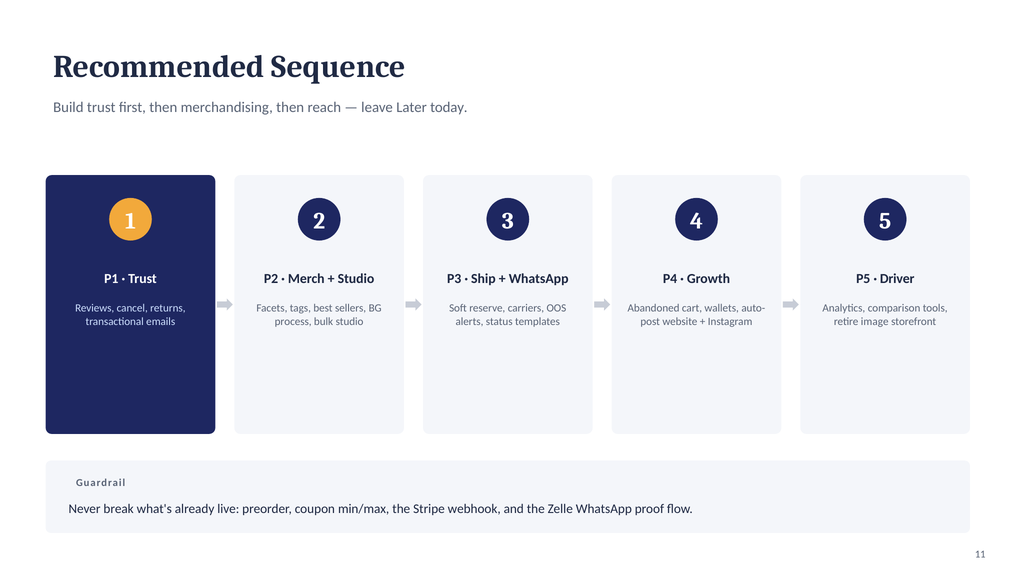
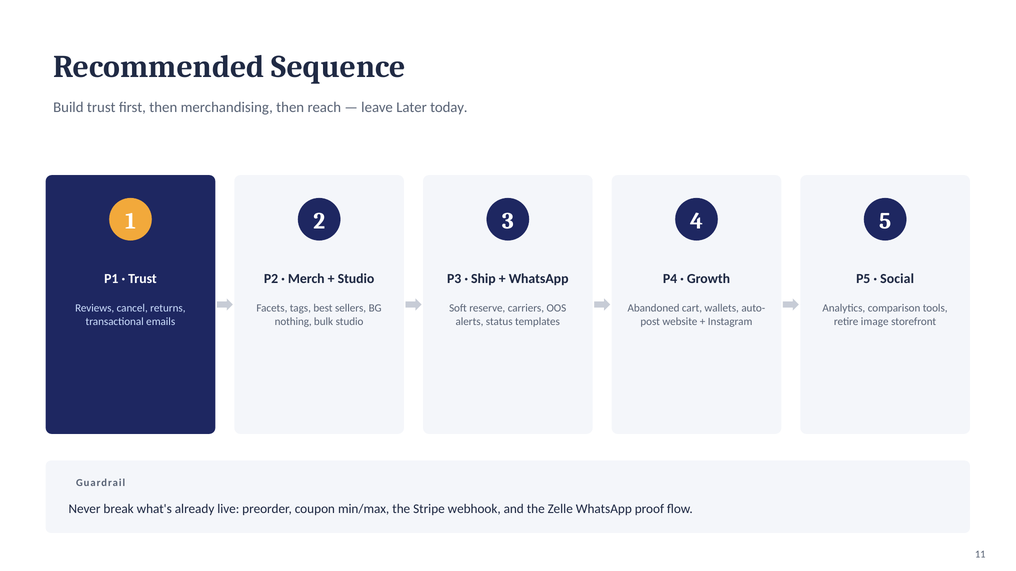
Driver: Driver -> Social
process: process -> nothing
